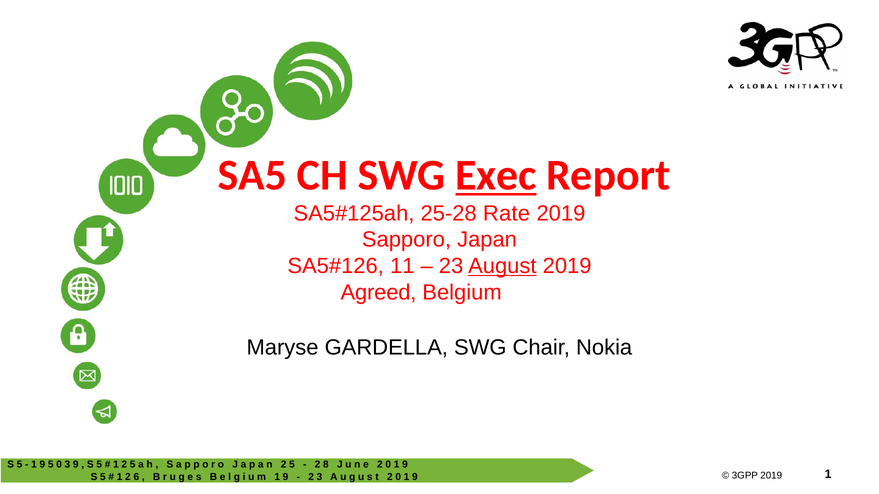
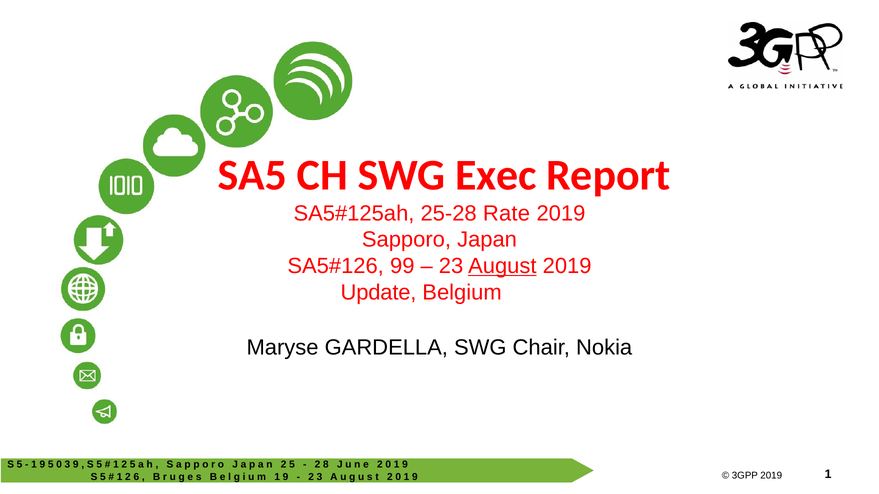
Exec underline: present -> none
11: 11 -> 99
Agreed: Agreed -> Update
